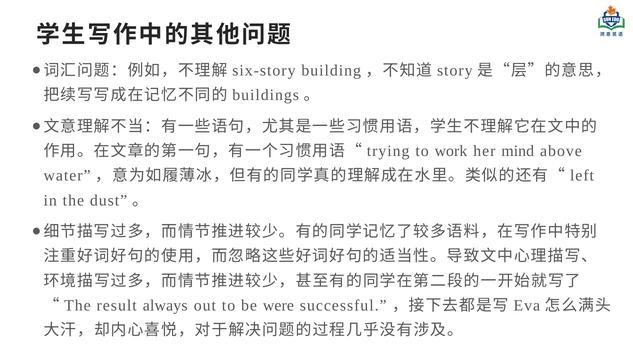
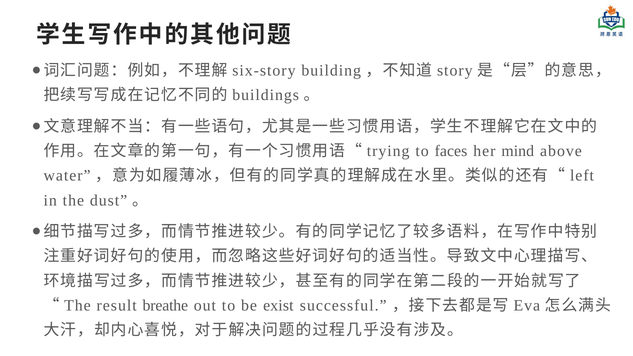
work: work -> faces
always: always -> breathe
were: were -> exist
